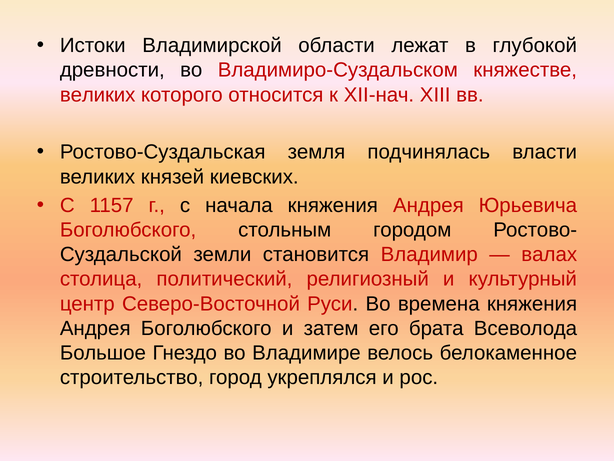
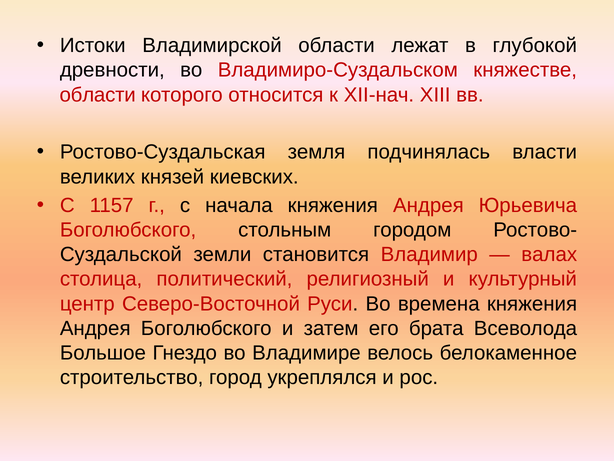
великих at (98, 95): великих -> области
